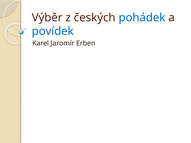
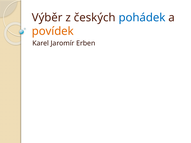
povídek colour: blue -> orange
